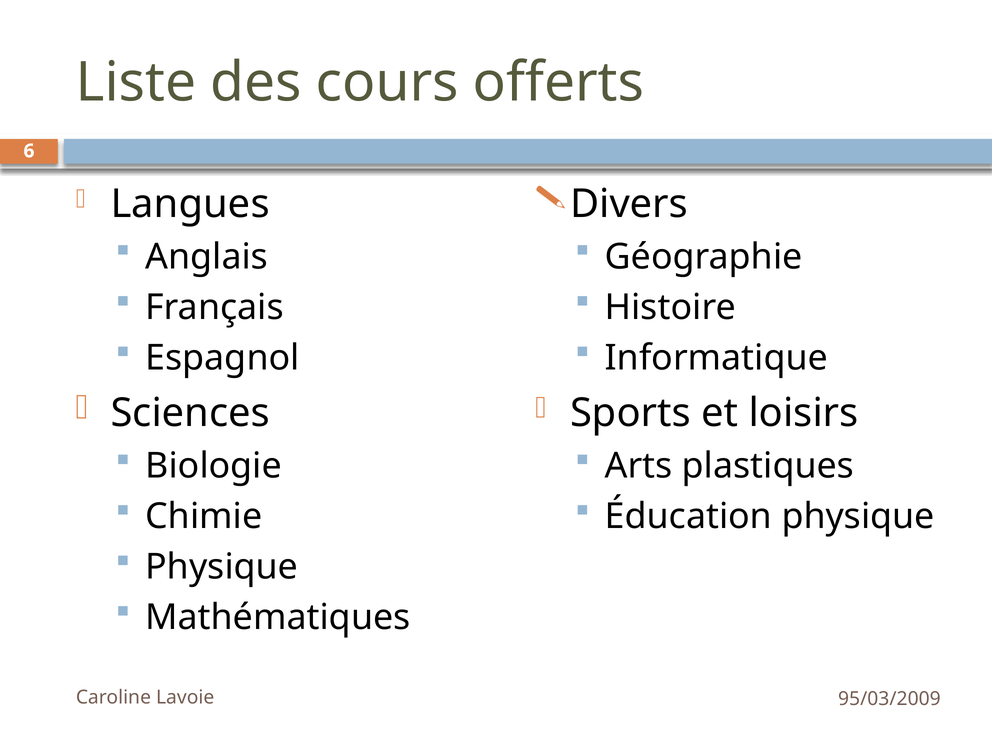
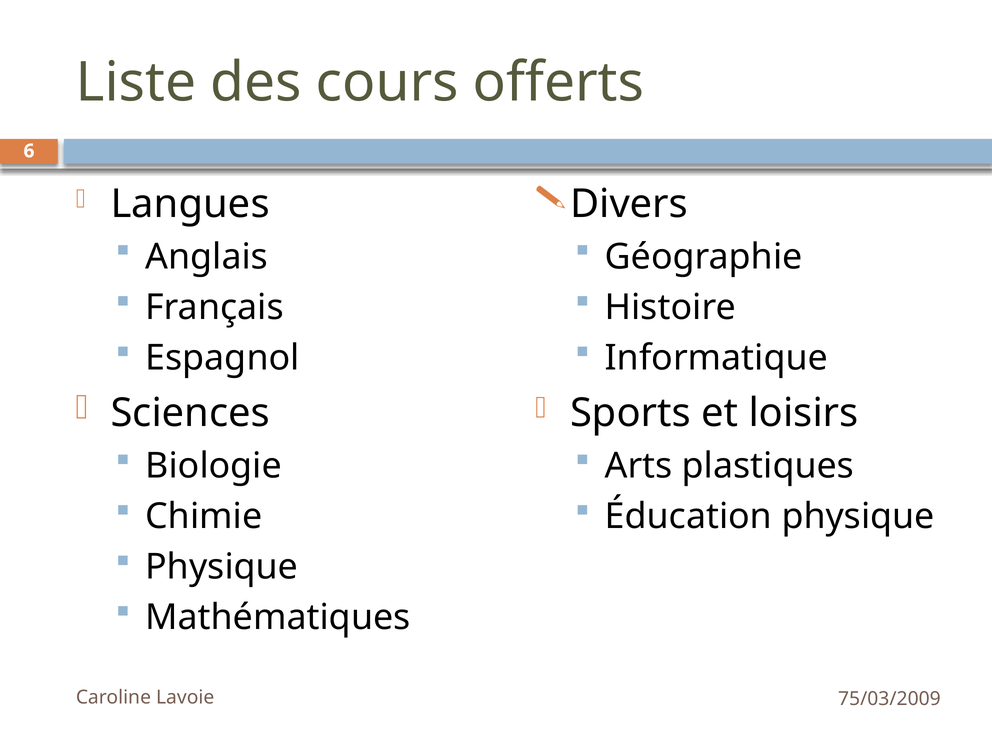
95/03/2009: 95/03/2009 -> 75/03/2009
